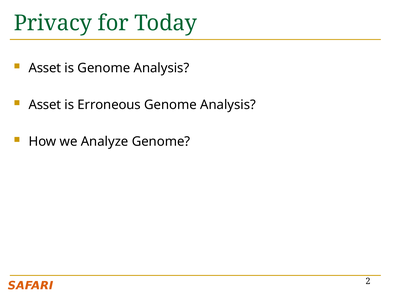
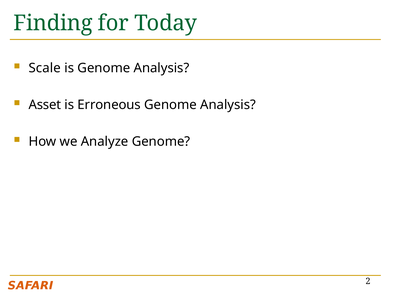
Privacy: Privacy -> Finding
Asset at (45, 68): Asset -> Scale
